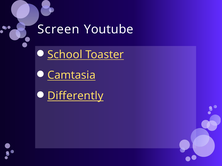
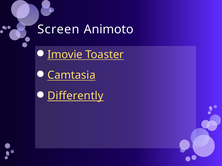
Youtube: Youtube -> Animoto
School: School -> Imovie
